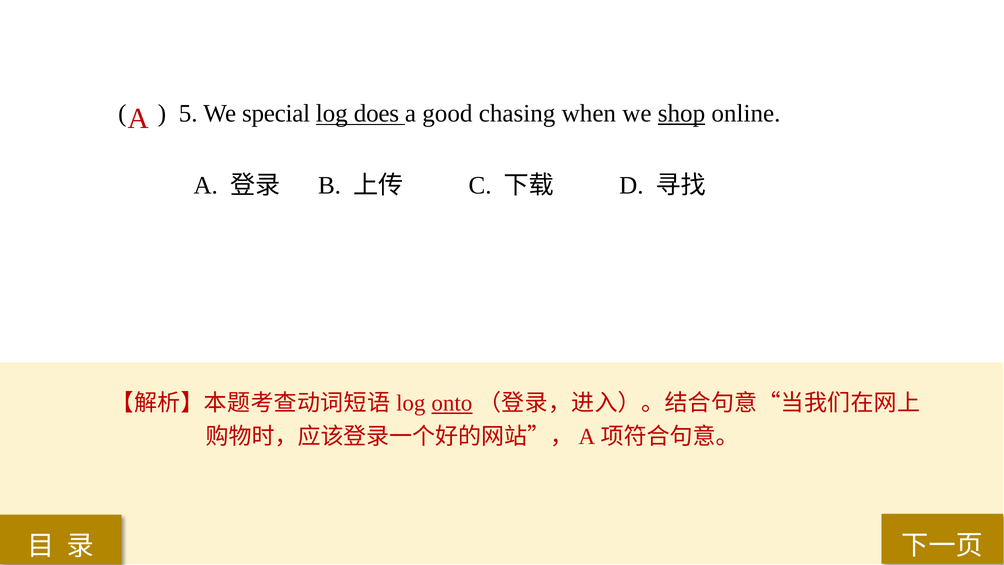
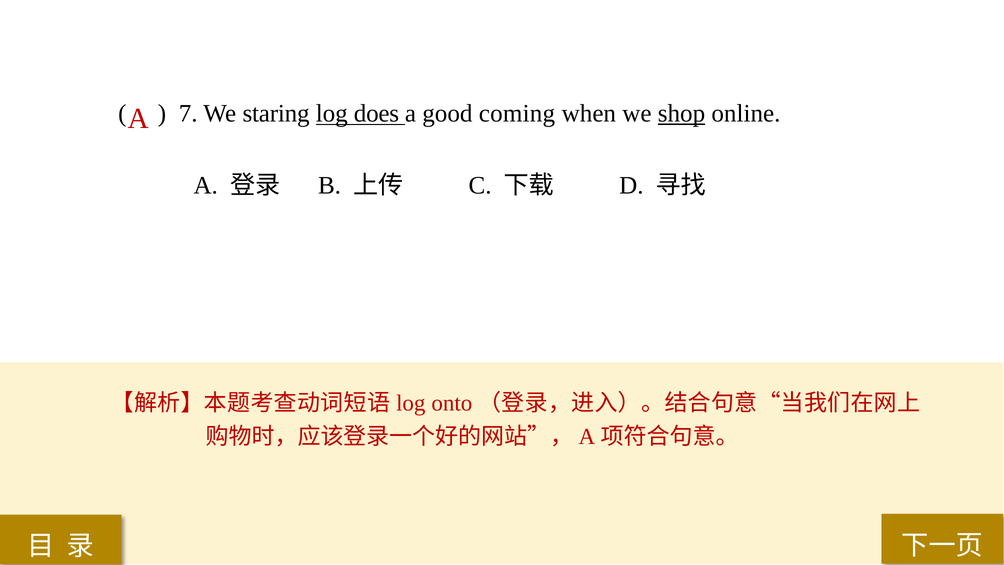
5: 5 -> 7
special: special -> staring
chasing: chasing -> coming
onto underline: present -> none
